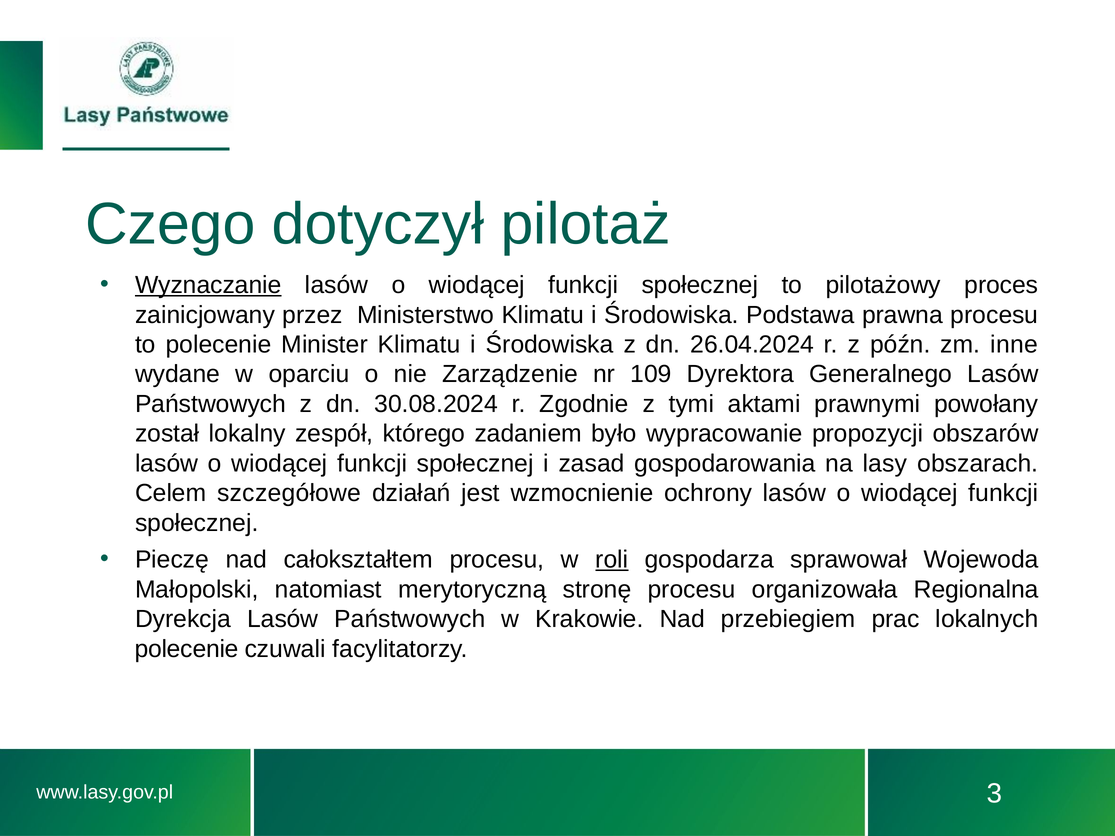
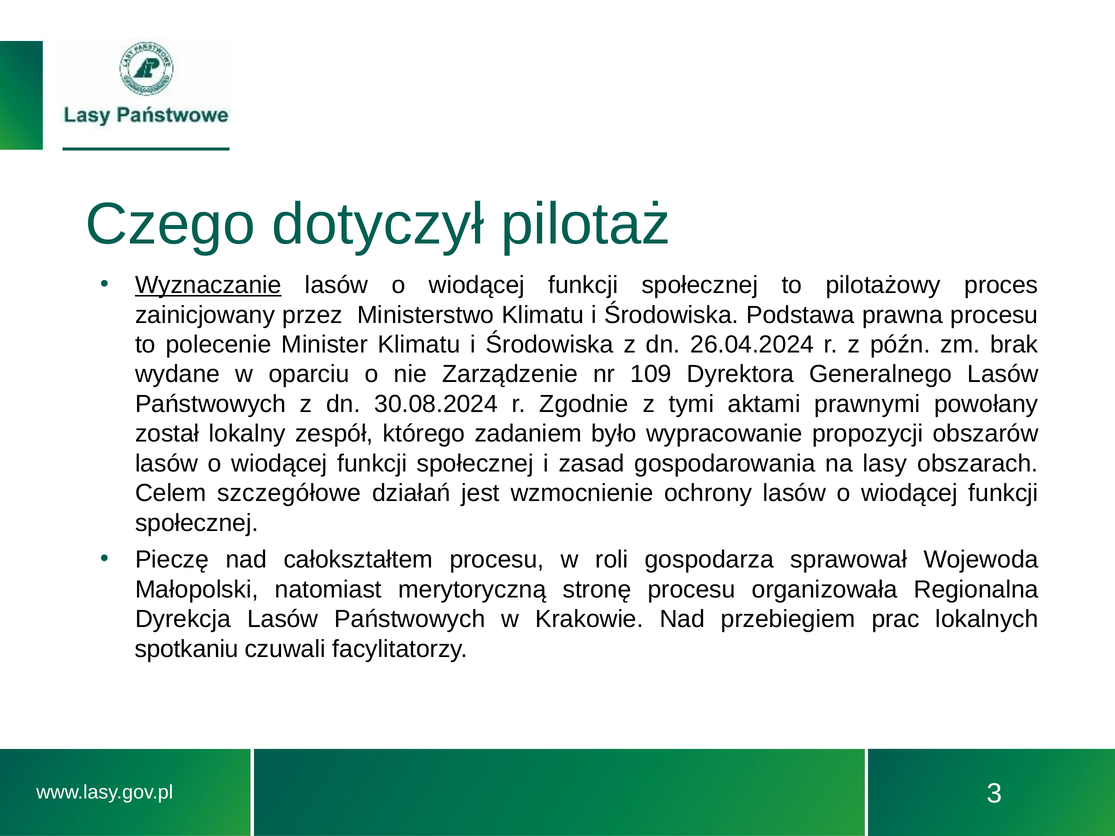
inne: inne -> brak
roli underline: present -> none
polecenie at (187, 649): polecenie -> spotkaniu
